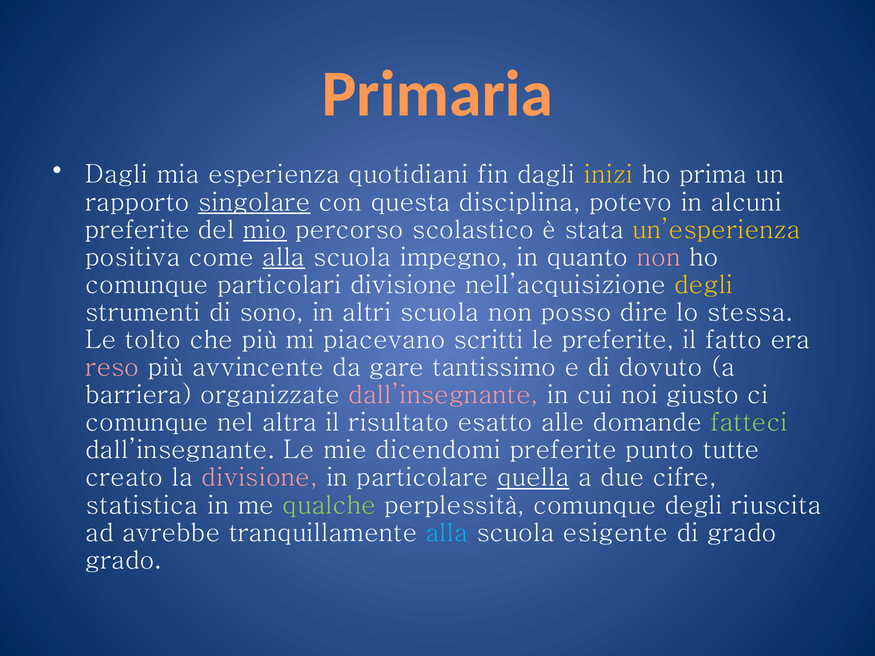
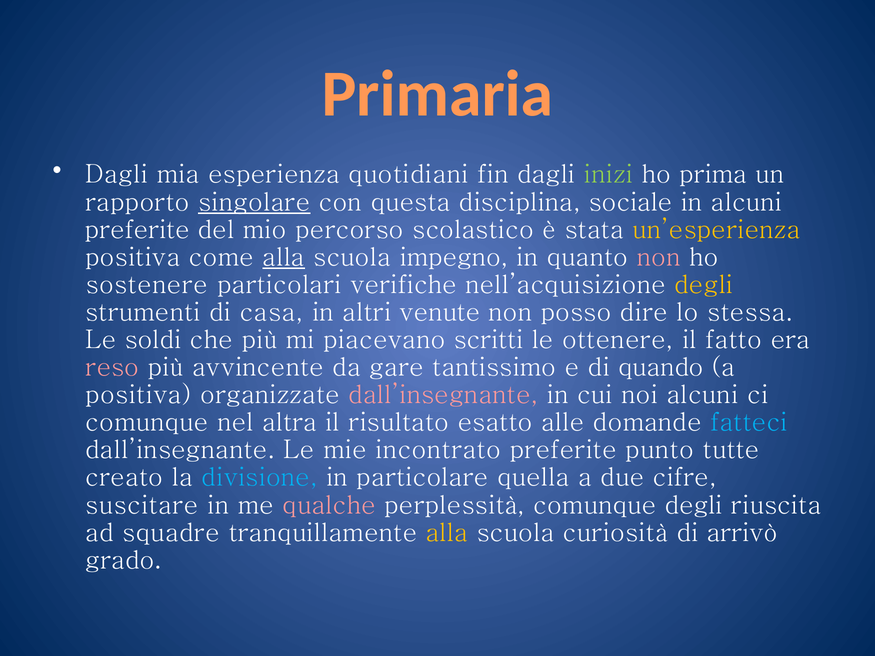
inizi colour: yellow -> light green
potevo: potevo -> sociale
mio underline: present -> none
comunque at (147, 285): comunque -> sostenere
particolari divisione: divisione -> verifiche
sono: sono -> casa
altri scuola: scuola -> venute
tolto: tolto -> soldi
le preferite: preferite -> ottenere
dovuto: dovuto -> quando
barriera at (139, 395): barriera -> positiva
noi giusto: giusto -> alcuni
fatteci colour: light green -> light blue
dicendomi: dicendomi -> incontrato
divisione at (260, 478) colour: pink -> light blue
quella underline: present -> none
statistica: statistica -> suscitare
qualche colour: light green -> pink
avrebbe: avrebbe -> squadre
alla at (447, 533) colour: light blue -> yellow
esigente: esigente -> curiosità
di grado: grado -> arrivò
